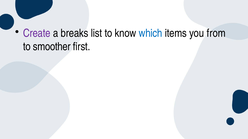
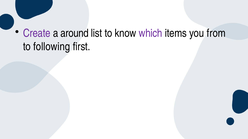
breaks: breaks -> around
which colour: blue -> purple
smoother: smoother -> following
